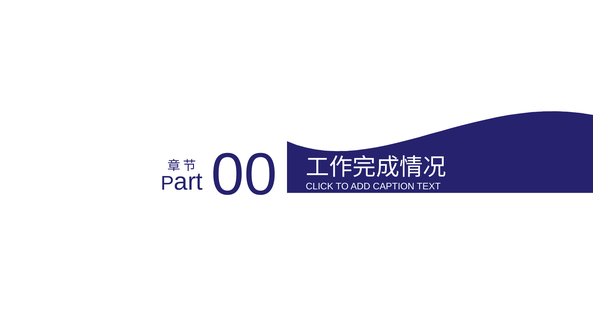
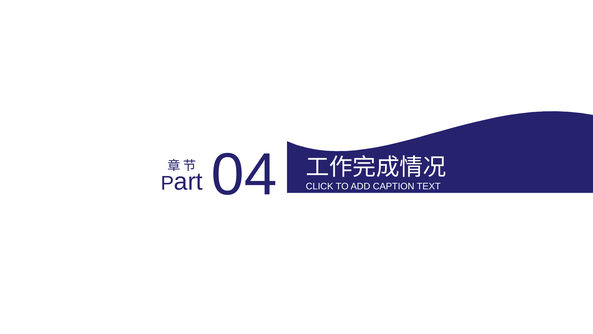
00: 00 -> 04
